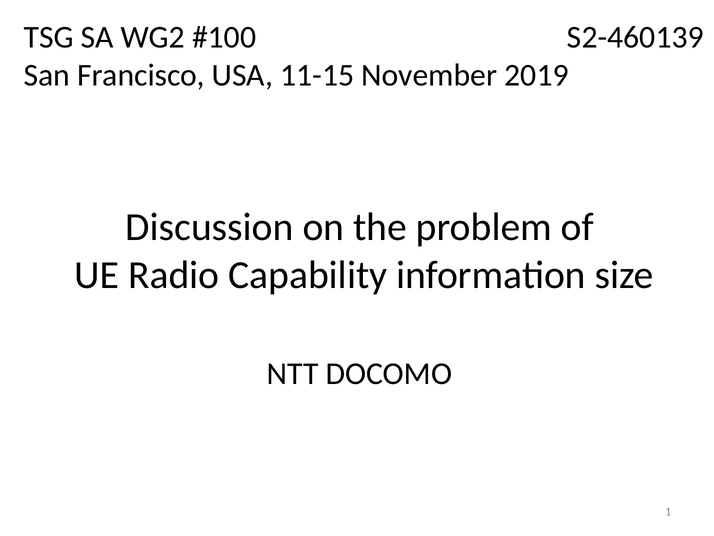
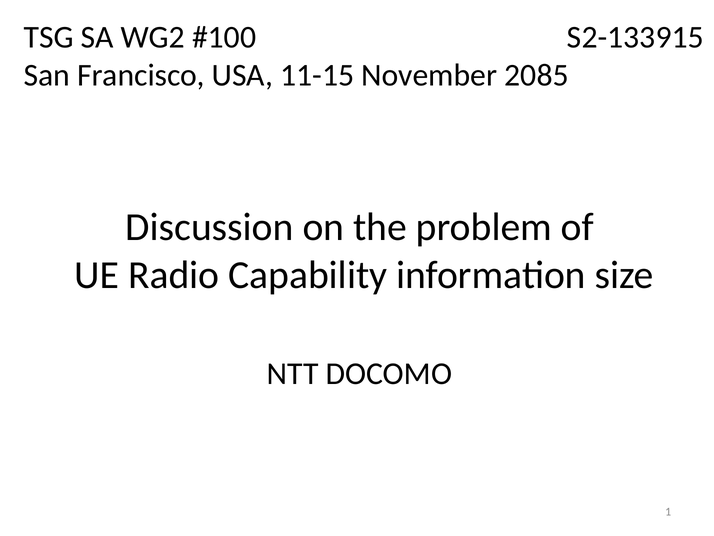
S2-460139: S2-460139 -> S2-133915
2019: 2019 -> 2085
